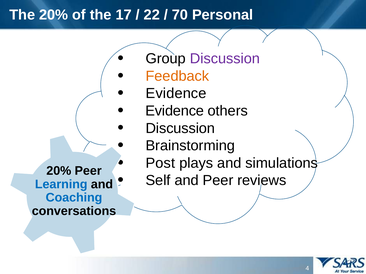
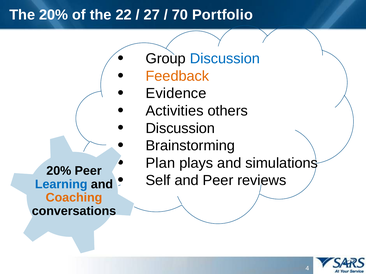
17: 17 -> 22
22: 22 -> 27
Personal: Personal -> Portfolio
Discussion at (225, 59) colour: purple -> blue
Evidence at (175, 111): Evidence -> Activities
Post: Post -> Plan
Coaching colour: blue -> orange
